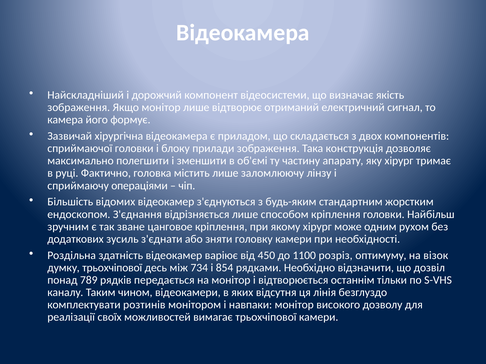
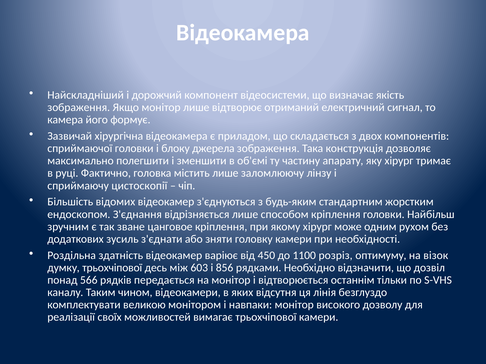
прилади: прилади -> джерела
операціями: операціями -> цистоскопії
734: 734 -> 603
854: 854 -> 856
789: 789 -> 566
розтинів: розтинів -> великою
